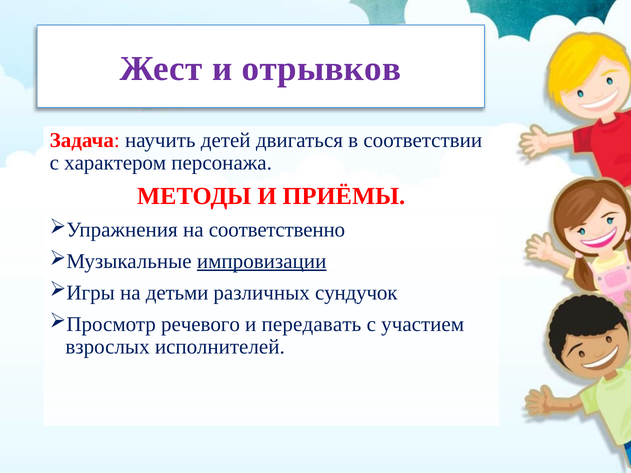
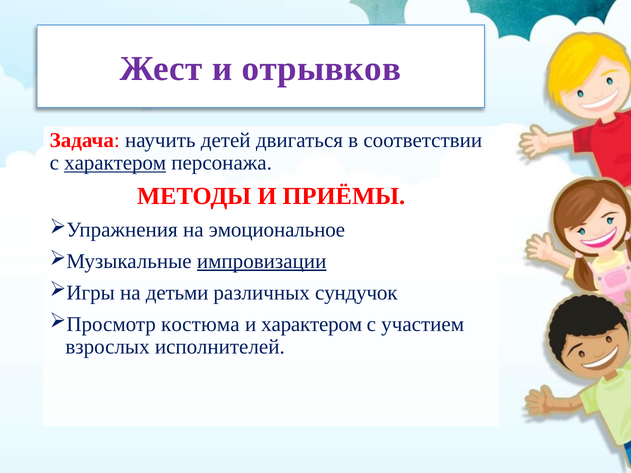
характером at (115, 163) underline: none -> present
соответственно: соответственно -> эмоциональное
речевого: речевого -> костюма
и передавать: передавать -> характером
